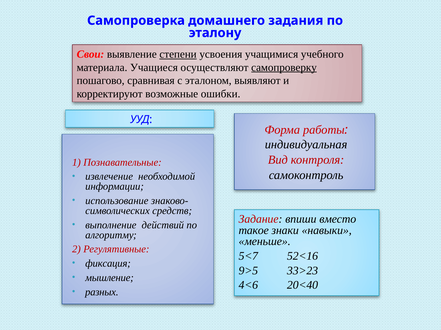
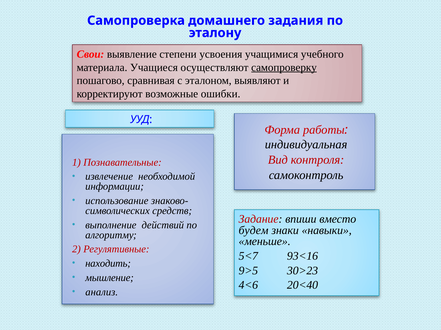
степени underline: present -> none
такое: такое -> будем
52<16: 52<16 -> 93<16
фиксация: фиксация -> находить
33>23: 33>23 -> 30>23
разных: разных -> анализ
